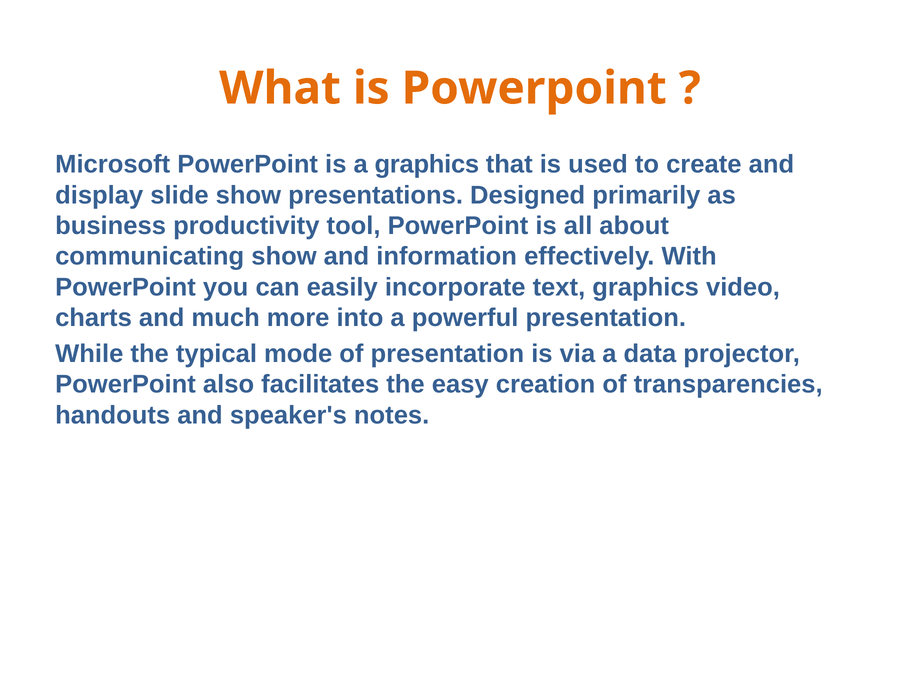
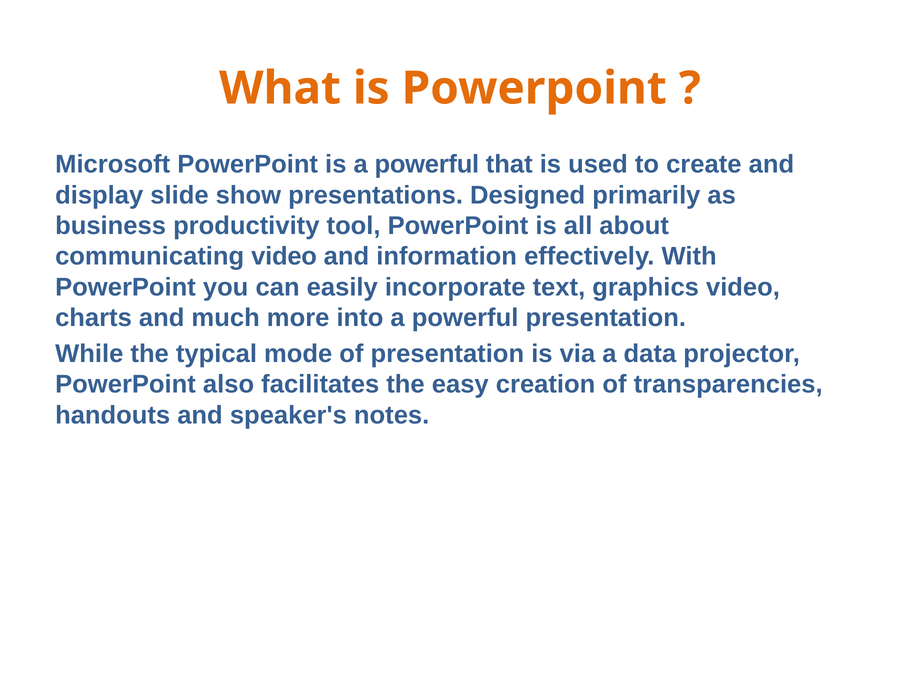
is a graphics: graphics -> powerful
communicating show: show -> video
